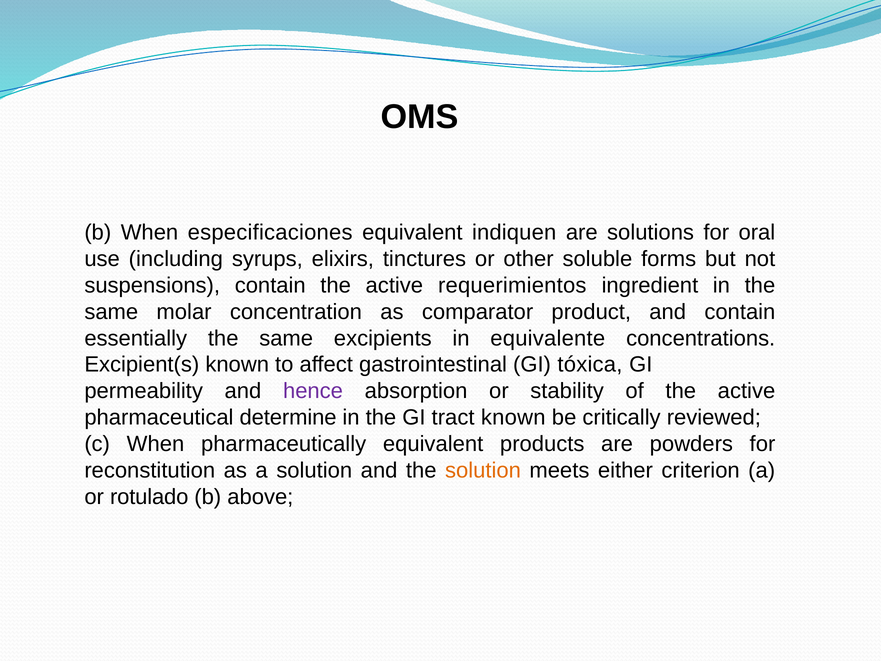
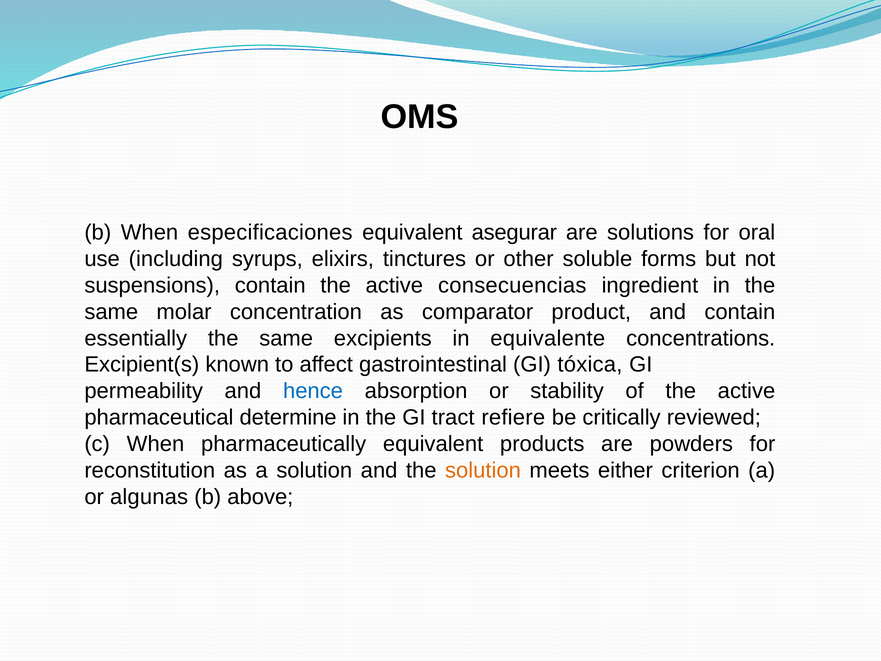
indiquen: indiquen -> asegurar
requerimientos: requerimientos -> consecuencias
hence colour: purple -> blue
tract known: known -> refiere
rotulado: rotulado -> algunas
